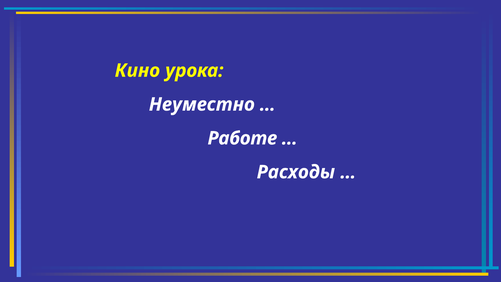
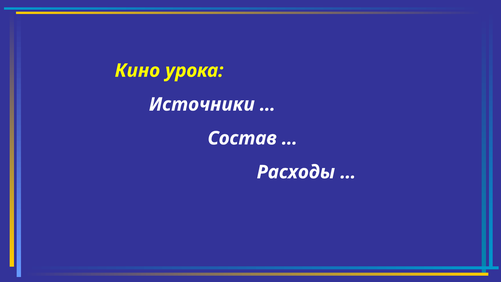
Неуместно: Неуместно -> Источники
Работе: Работе -> Состав
